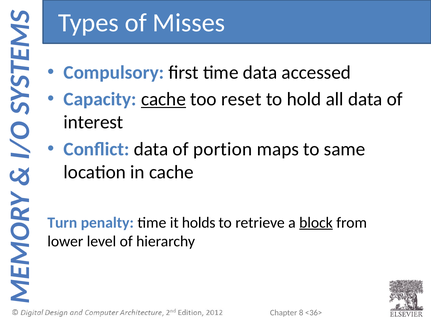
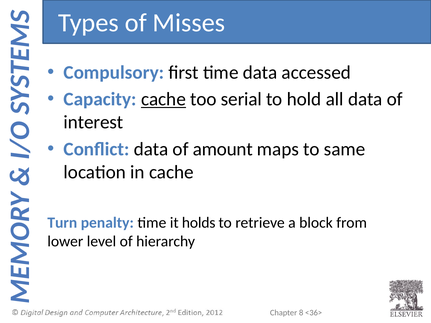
reset: reset -> serial
portion: portion -> amount
block underline: present -> none
